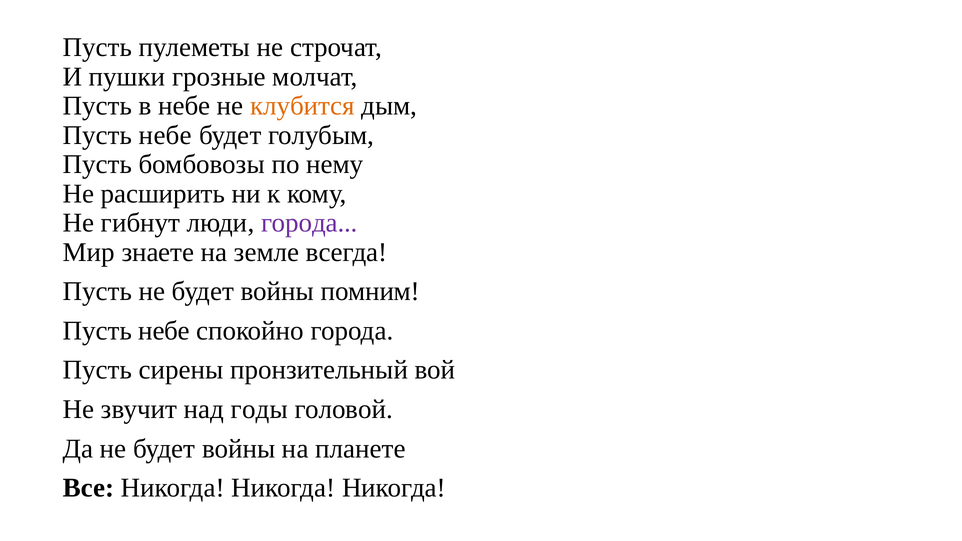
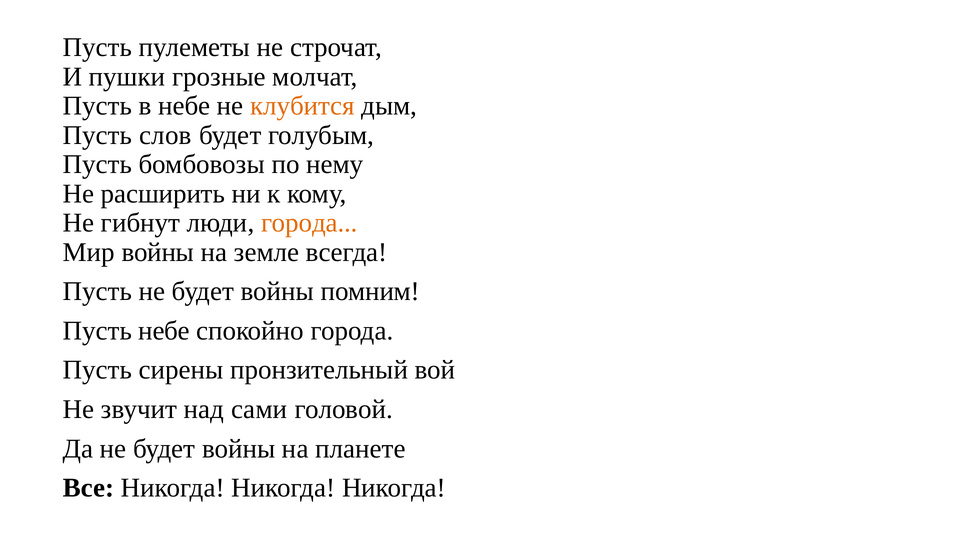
небе at (165, 135): небе -> слов
города at (309, 223) colour: purple -> orange
Мир знаете: знаете -> войны
годы: годы -> сами
